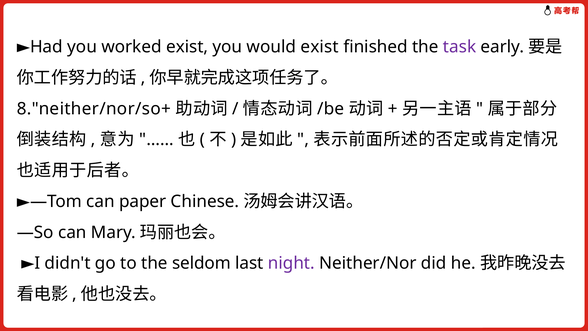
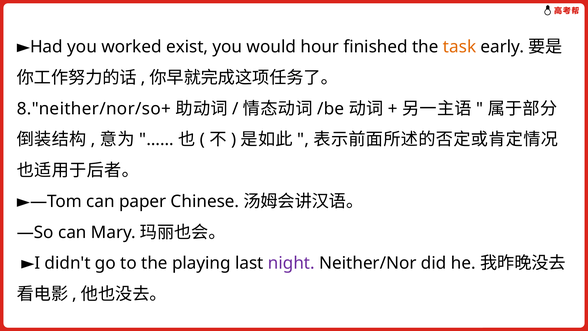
would exist: exist -> hour
task colour: purple -> orange
seldom: seldom -> playing
